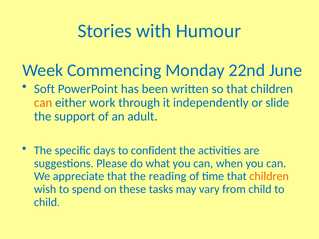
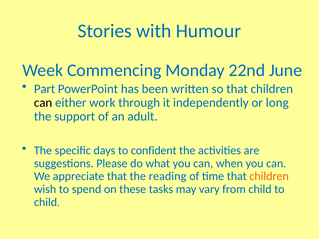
Soft: Soft -> Part
can at (43, 103) colour: orange -> black
slide: slide -> long
